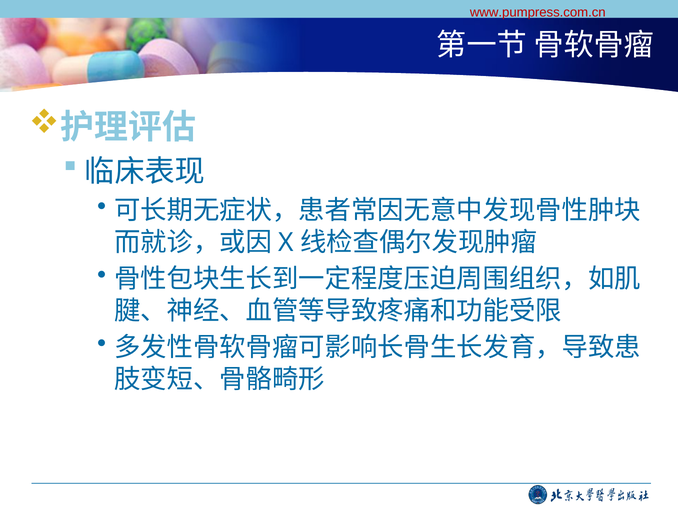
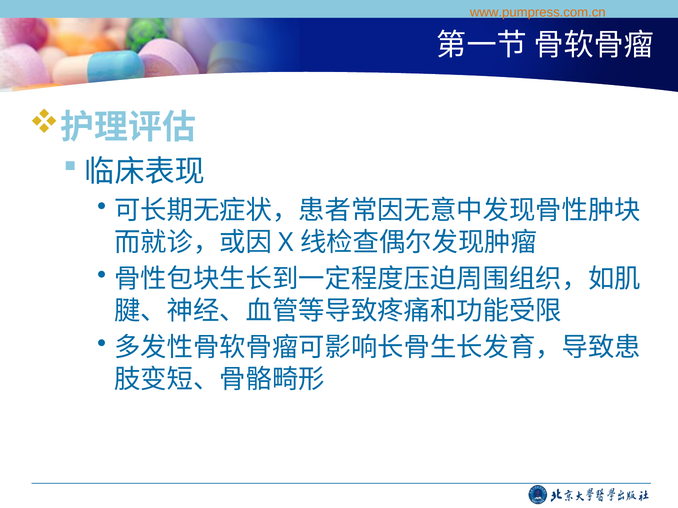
www.pumpress.com.cn colour: red -> orange
